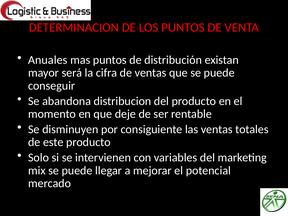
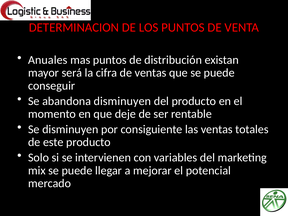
abandona distribucion: distribucion -> disminuyen
